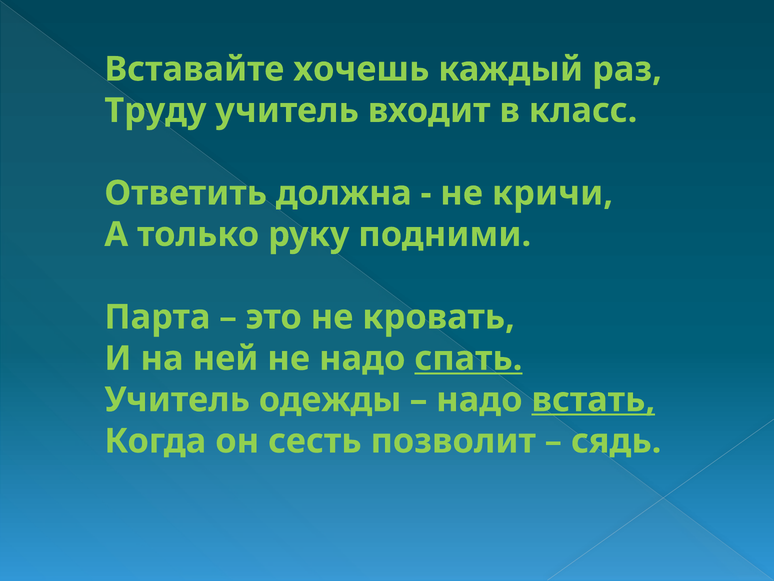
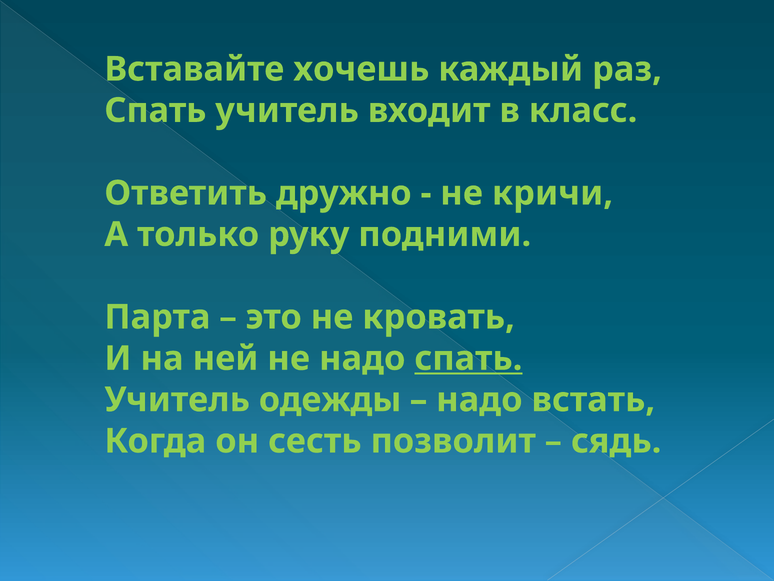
Труду at (155, 110): Труду -> Спать
должна: должна -> дружно
встать underline: present -> none
